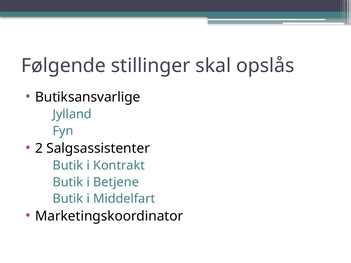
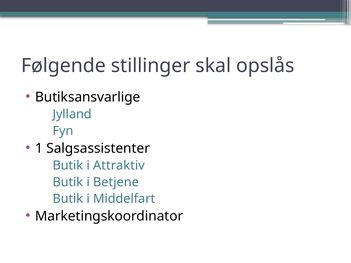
2: 2 -> 1
Kontrakt: Kontrakt -> Attraktiv
